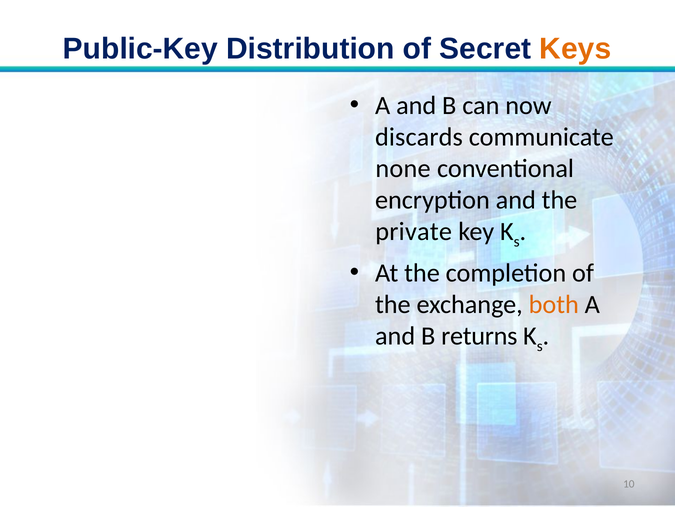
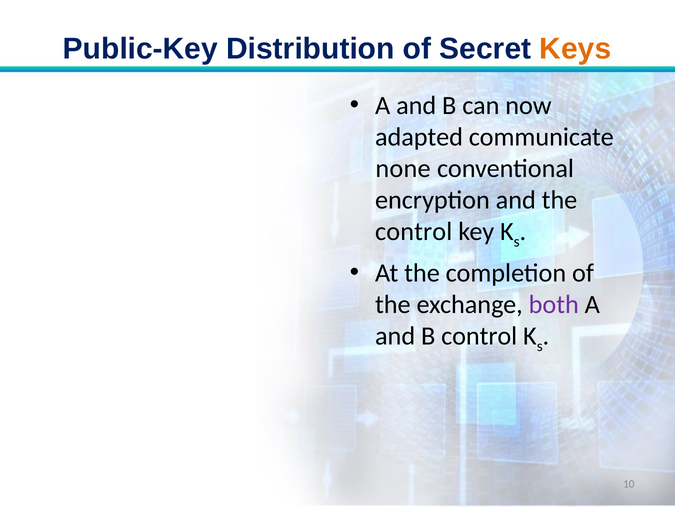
discards: discards -> adapted
private at (414, 231): private -> control
both colour: orange -> purple
B returns: returns -> control
